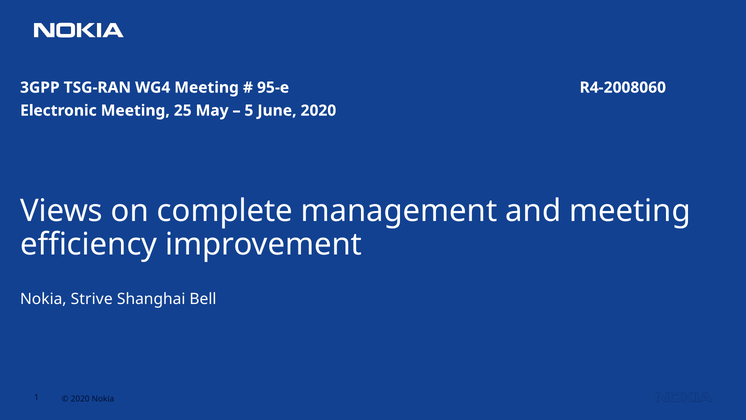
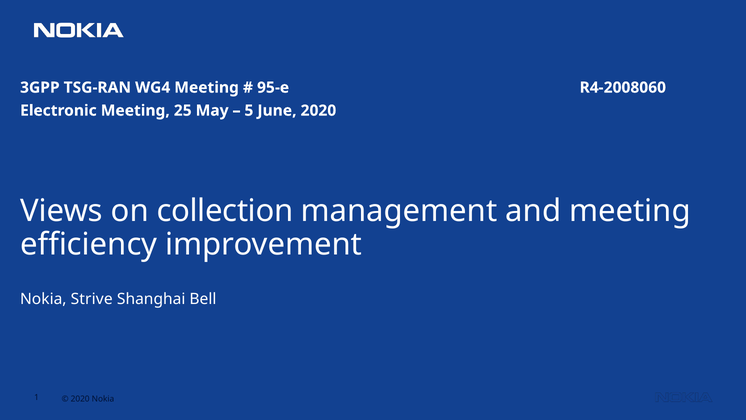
complete: complete -> collection
